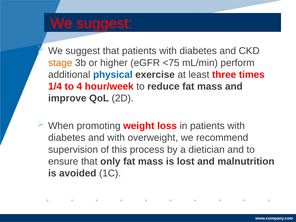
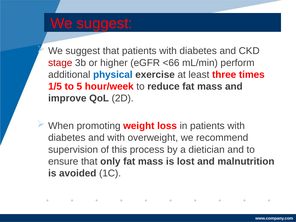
stage colour: orange -> red
<75: <75 -> <66
1/4: 1/4 -> 1/5
4: 4 -> 5
